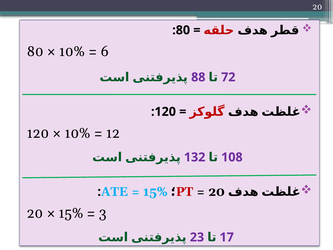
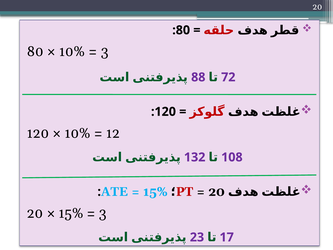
6 at (105, 52): 6 -> 3
